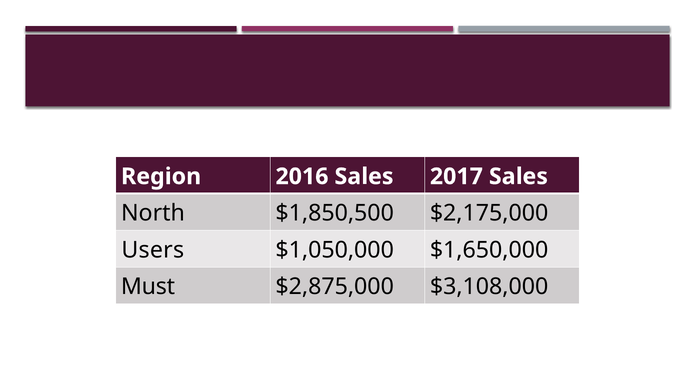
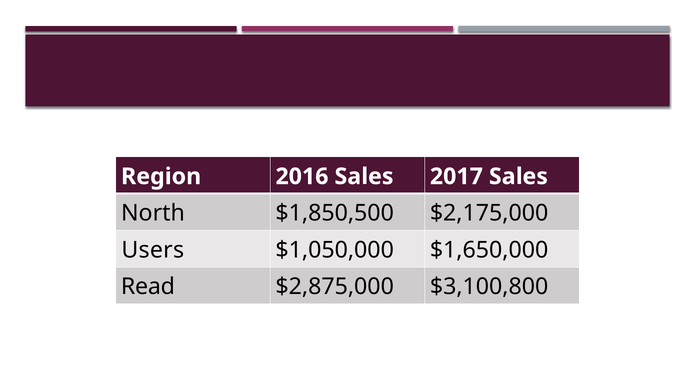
Must: Must -> Read
$3,108,000: $3,108,000 -> $3,100,800
